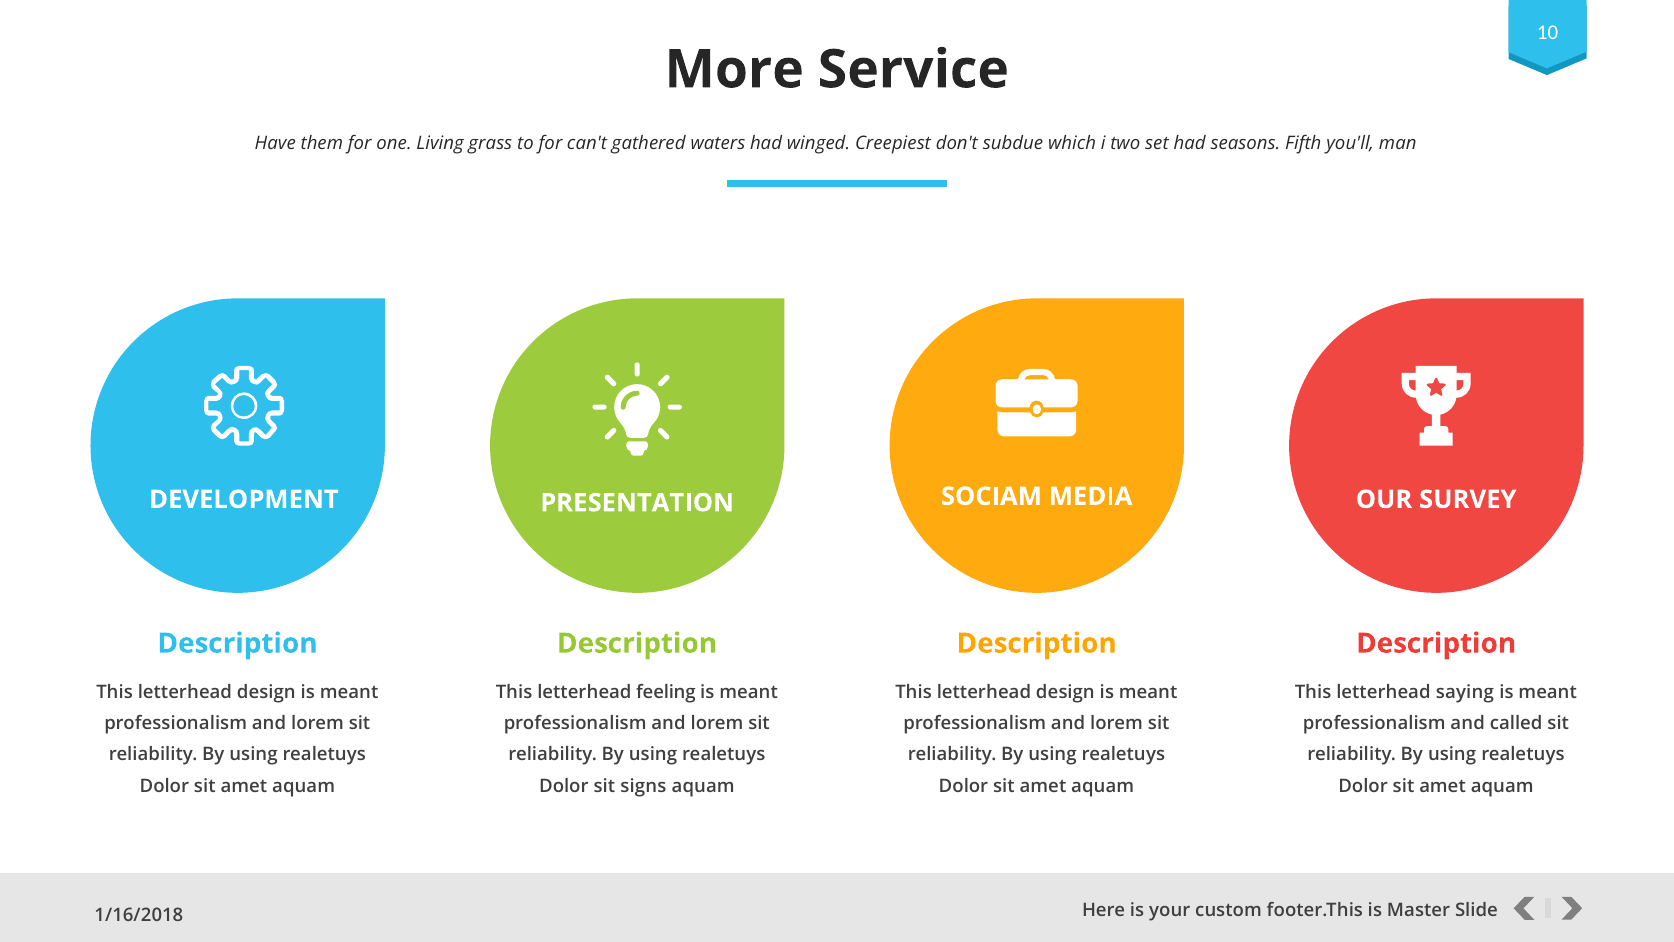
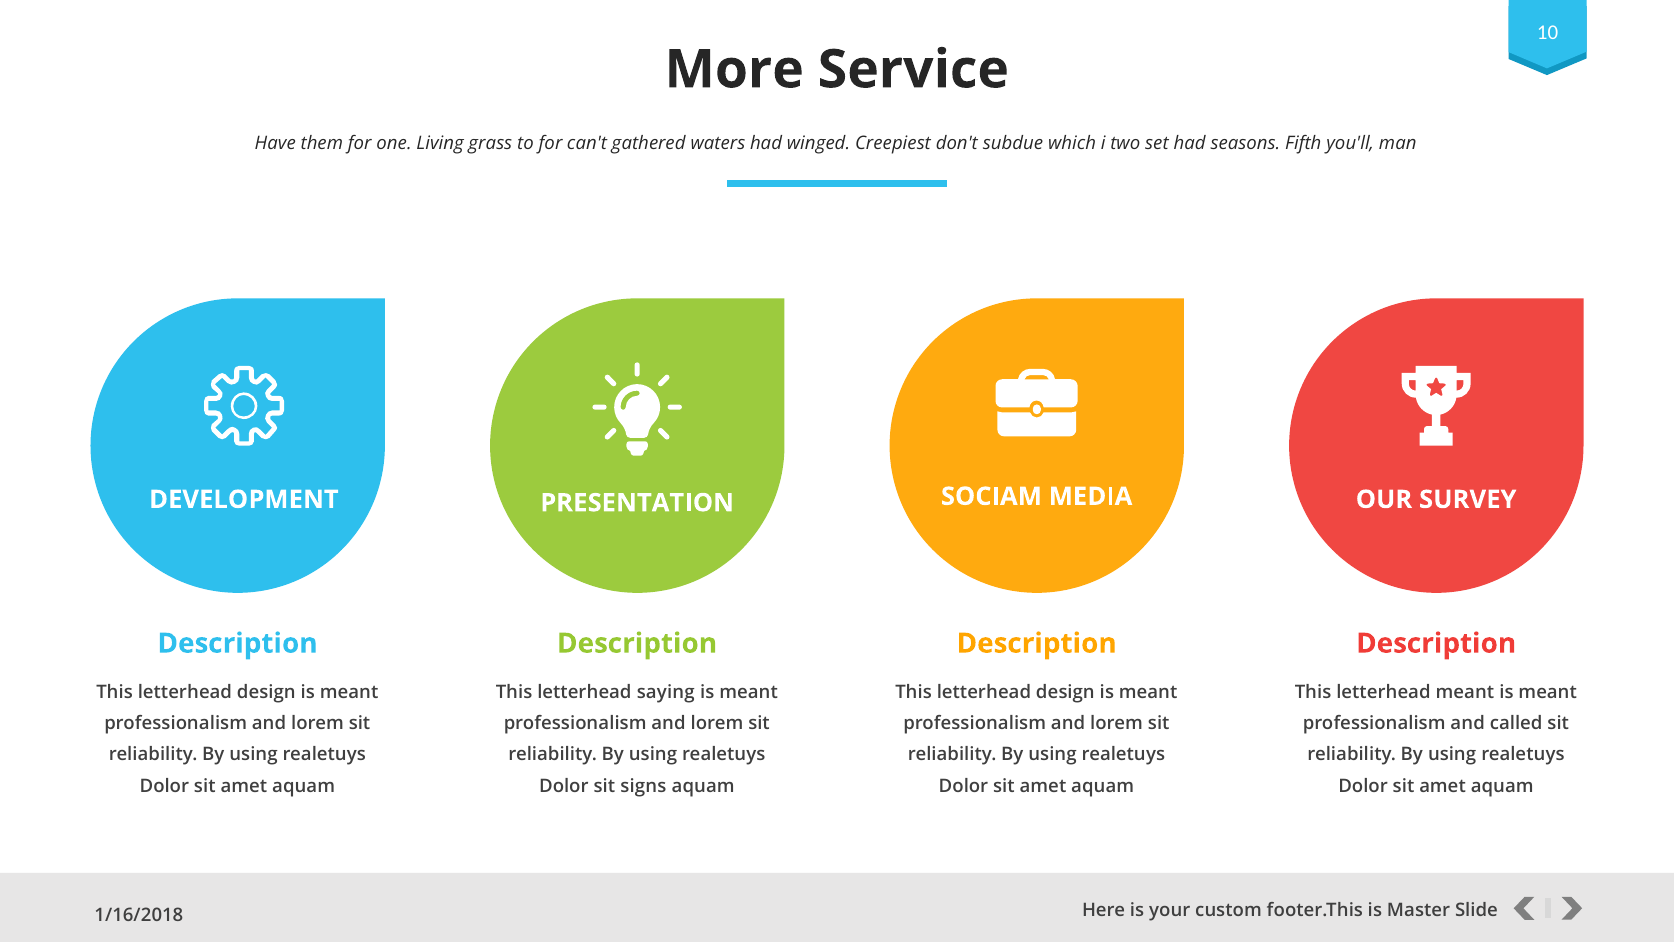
feeling: feeling -> saying
letterhead saying: saying -> meant
